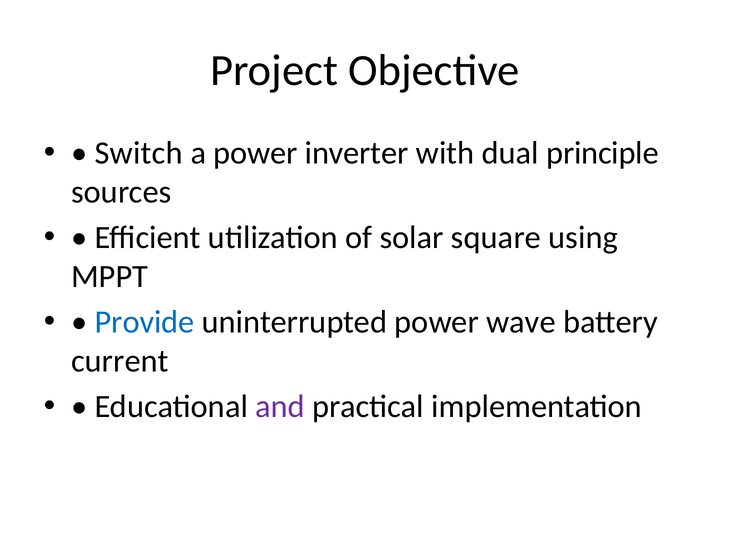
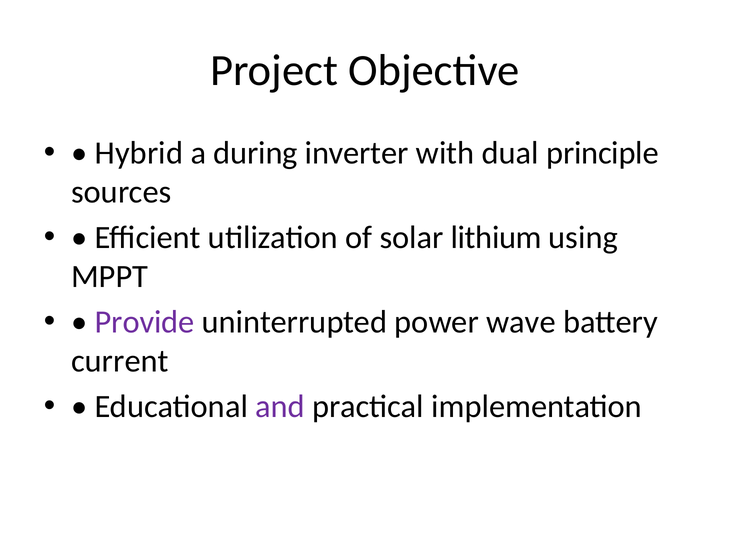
Switch: Switch -> Hybrid
a power: power -> during
square: square -> lithium
Provide colour: blue -> purple
